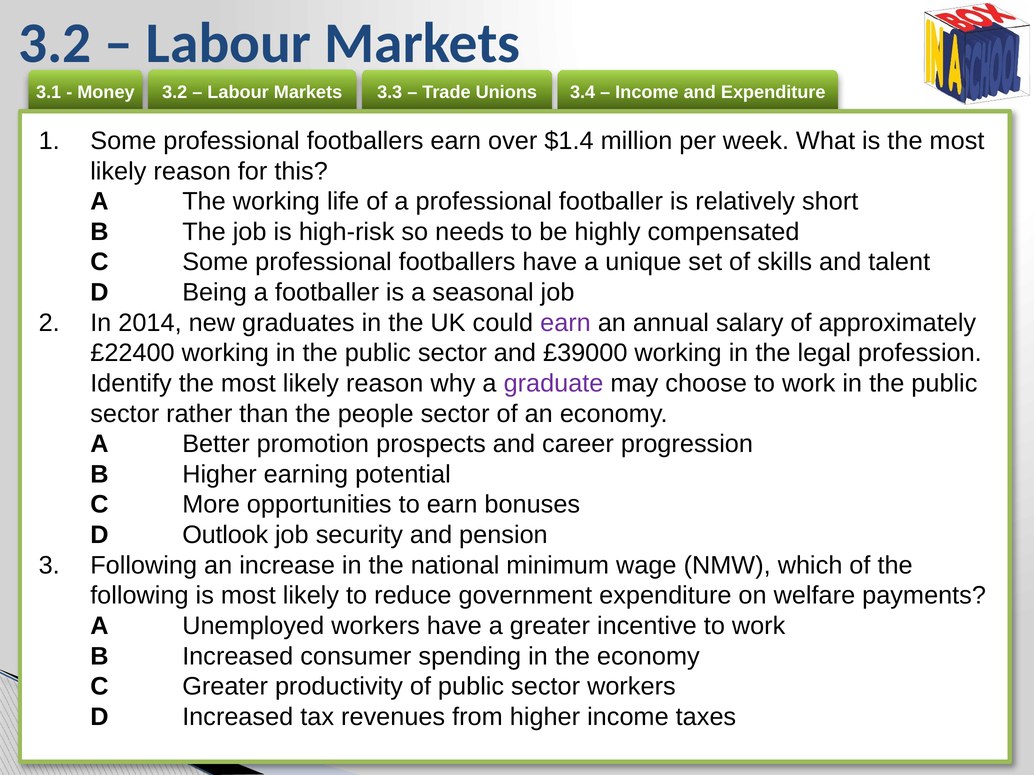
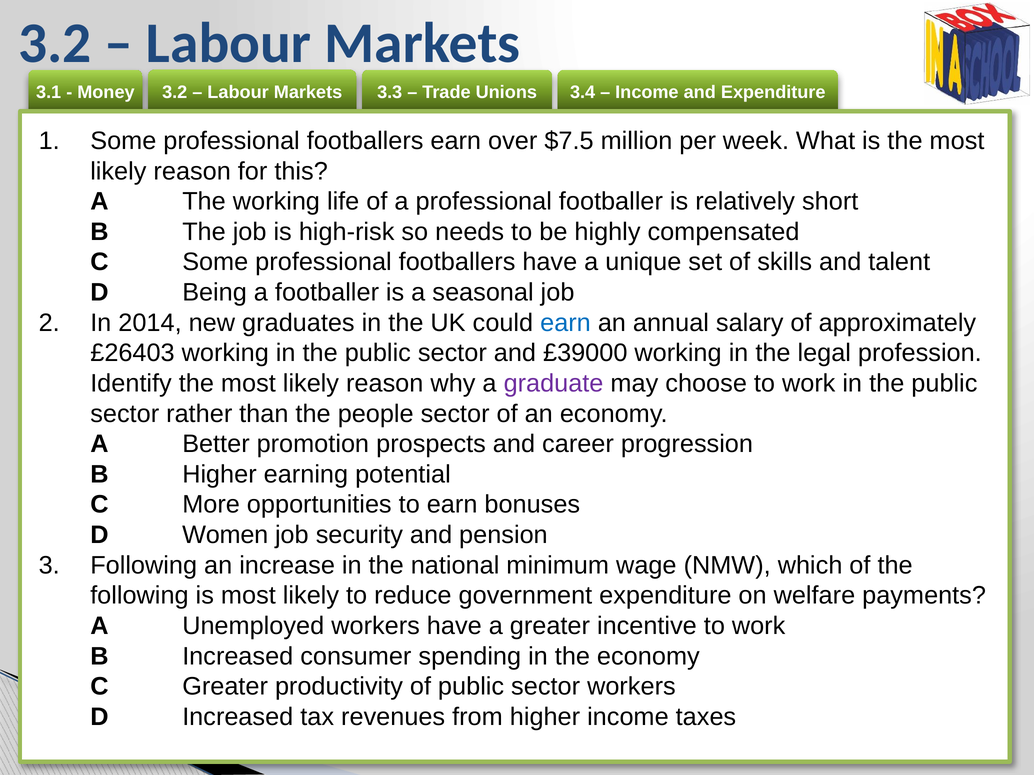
$1.4: $1.4 -> $7.5
earn at (566, 323) colour: purple -> blue
£22400: £22400 -> £26403
Outlook: Outlook -> Women
